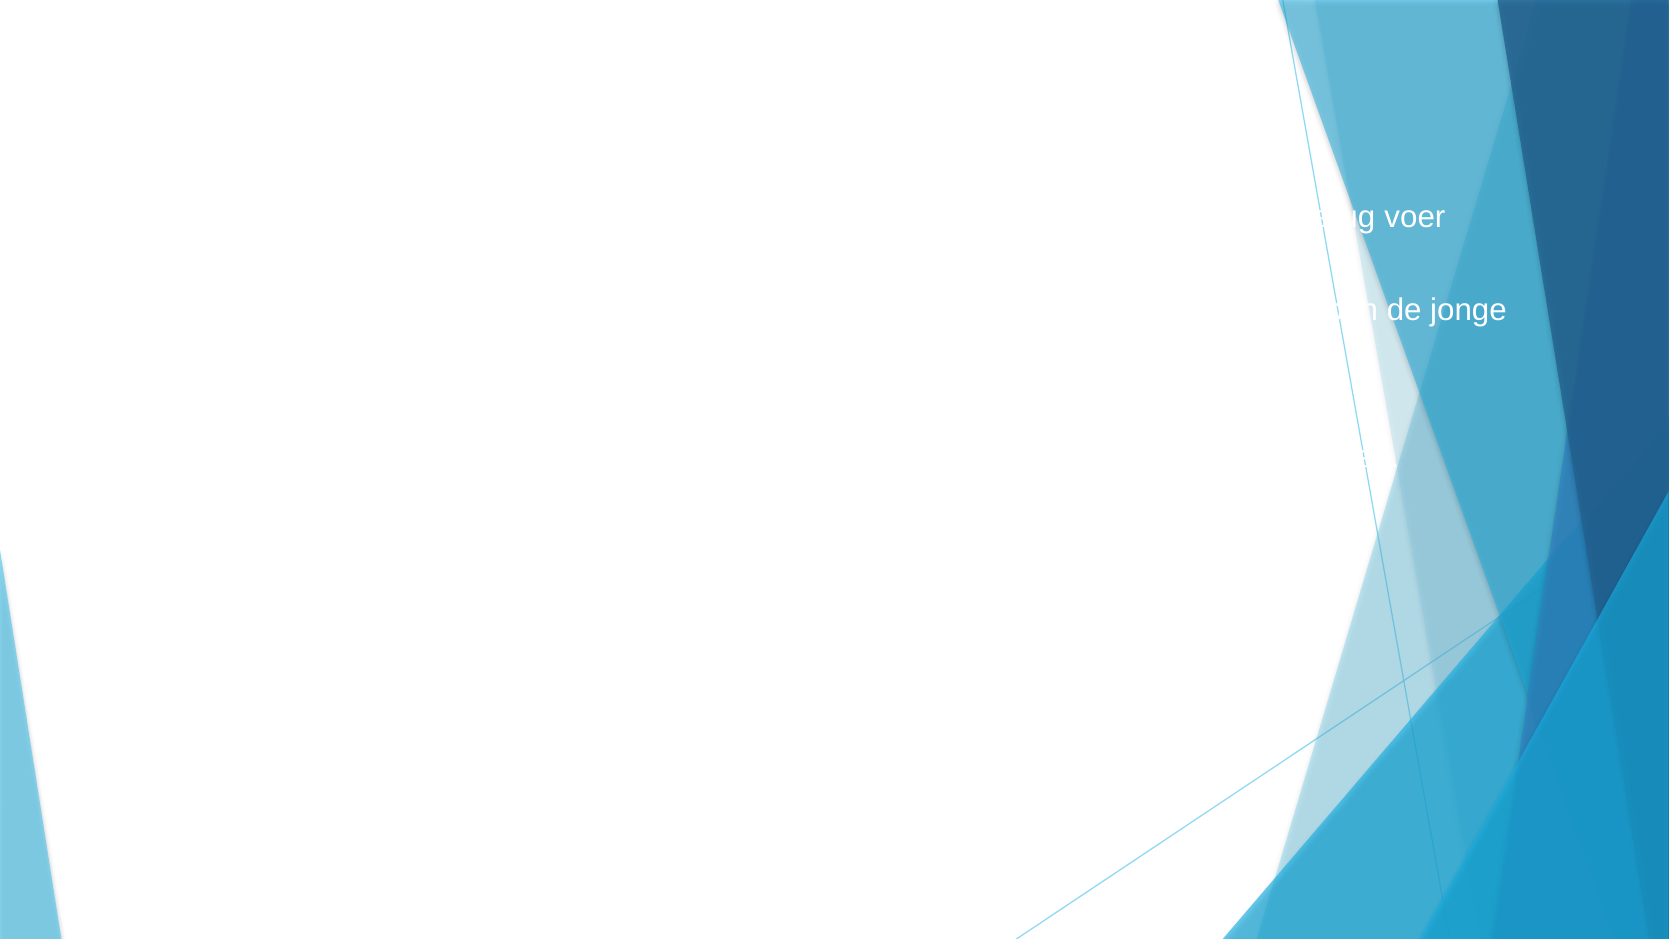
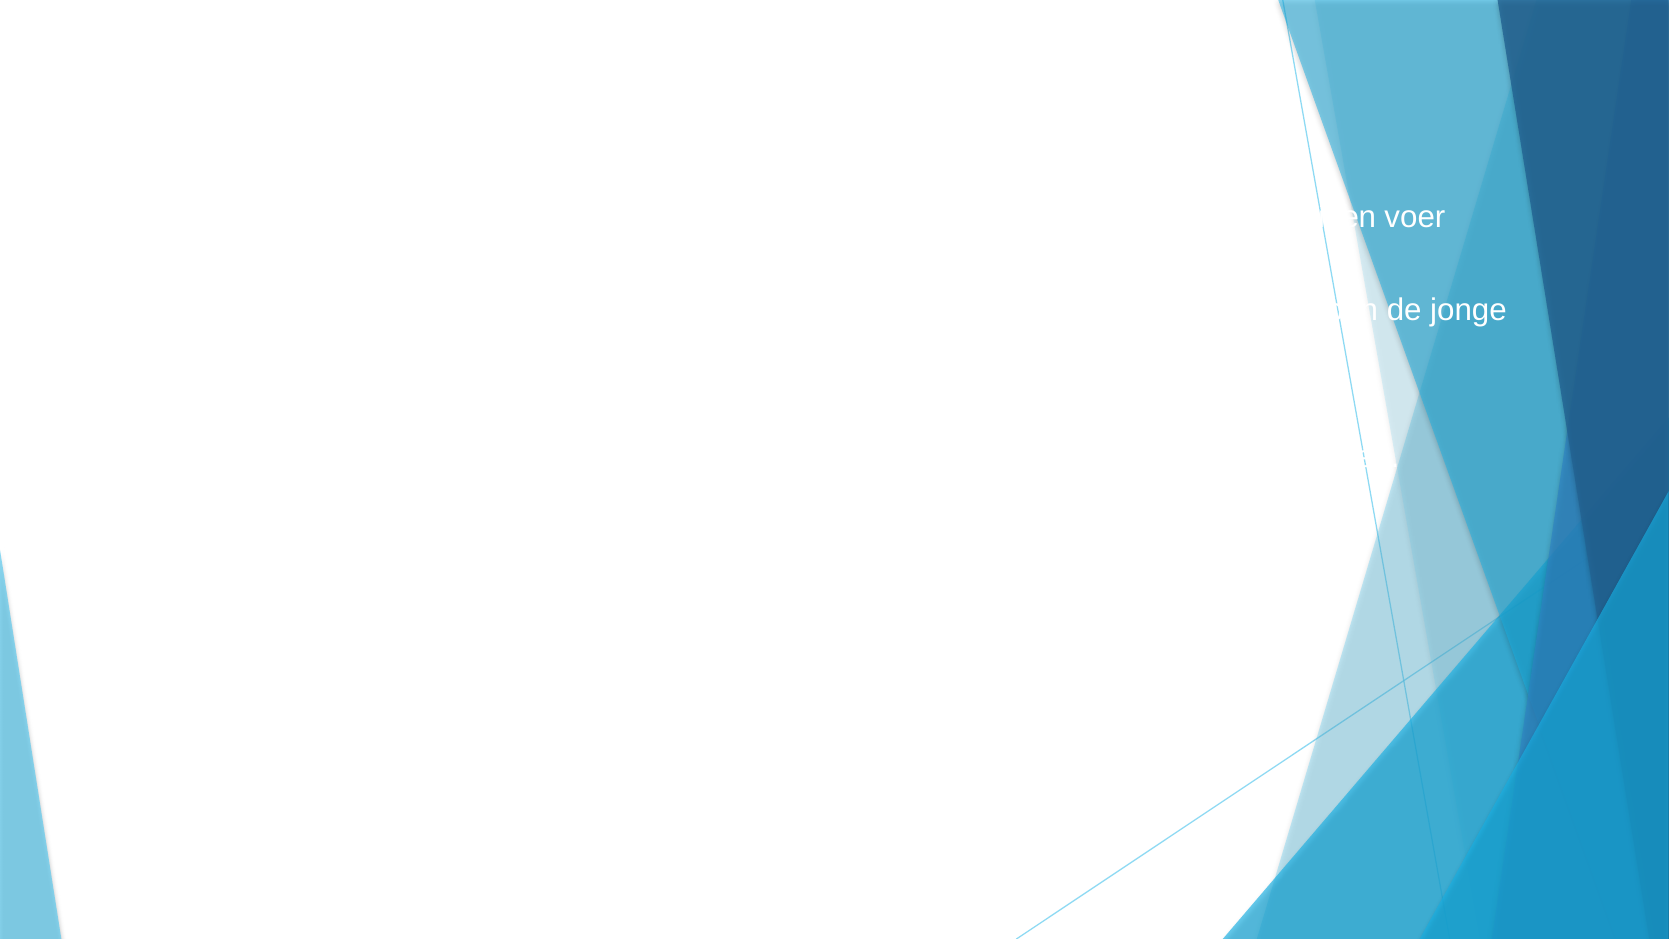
terug: terug -> zitten
